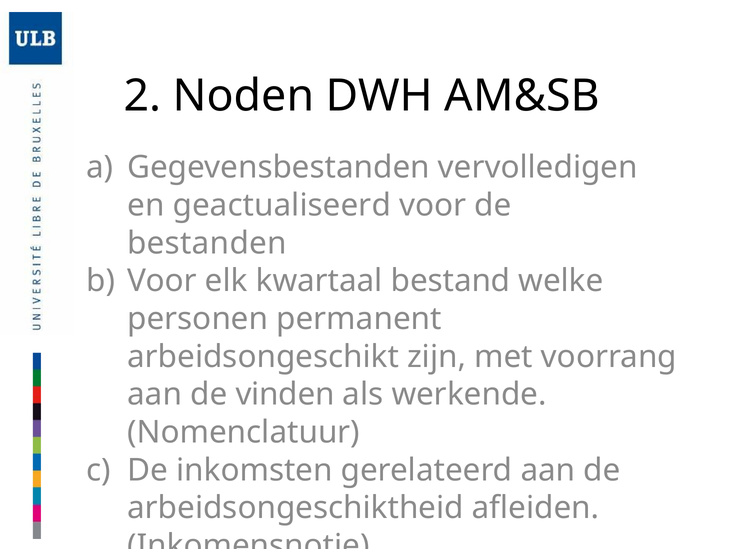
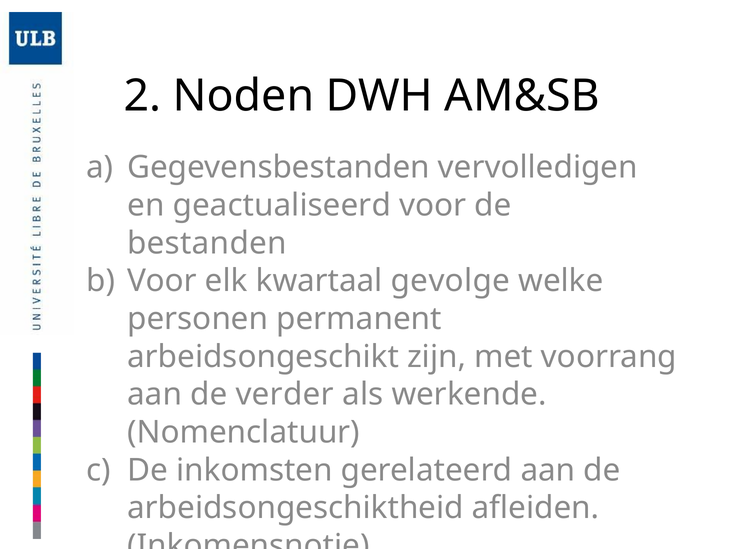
bestand: bestand -> gevolge
vinden: vinden -> verder
